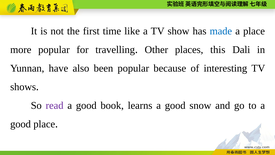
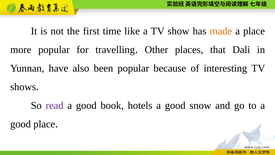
made colour: blue -> orange
this: this -> that
learns: learns -> hotels
